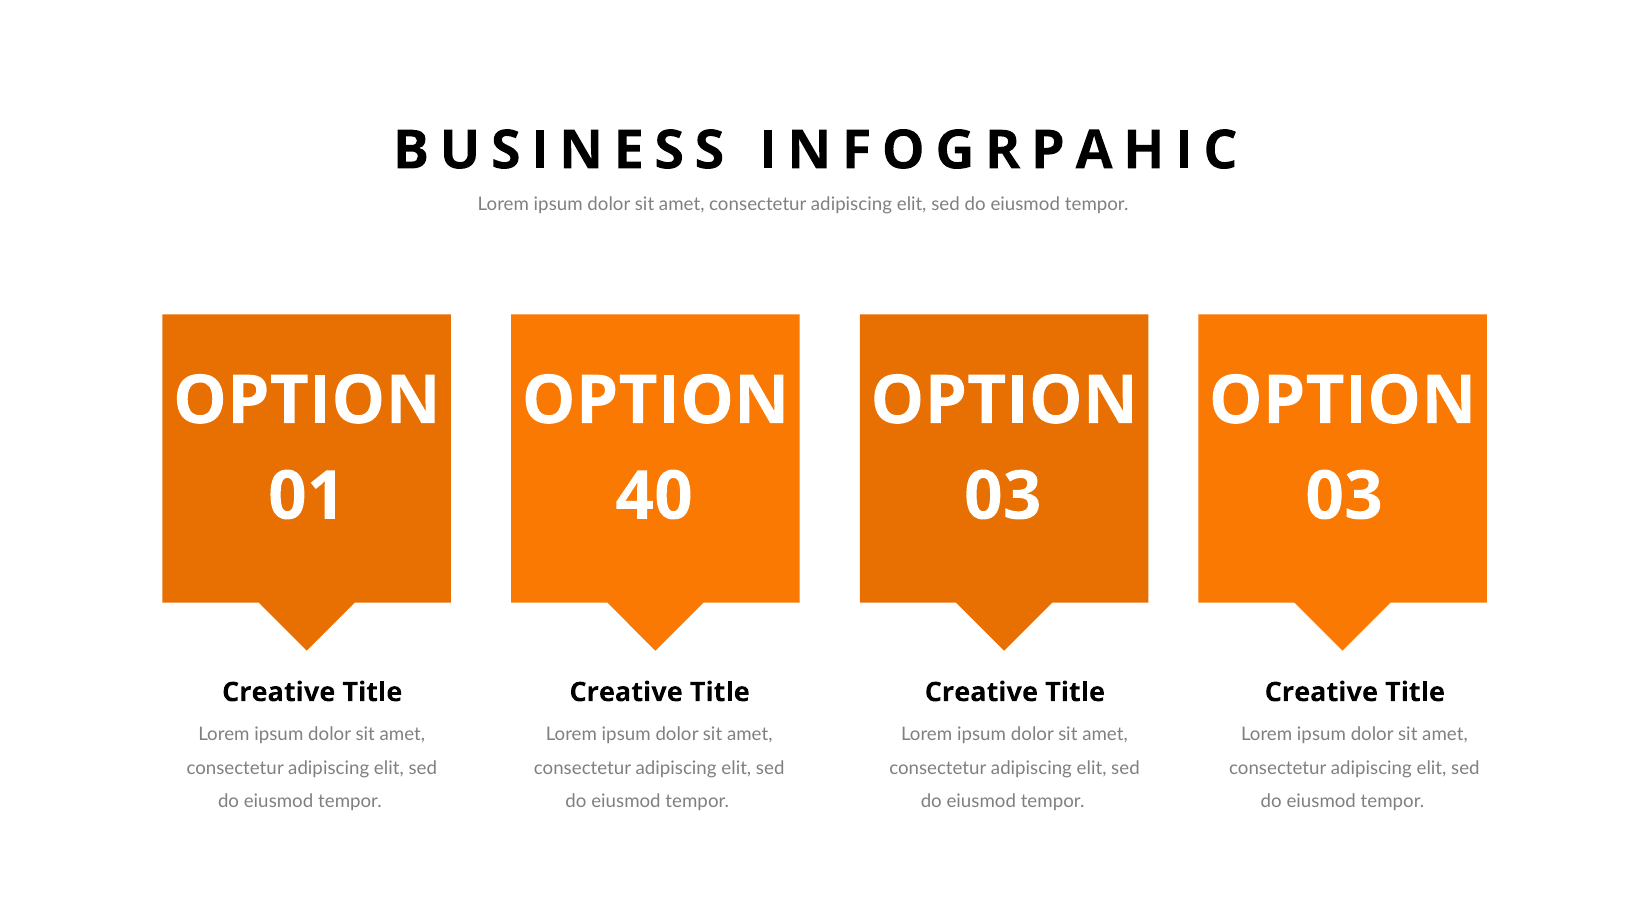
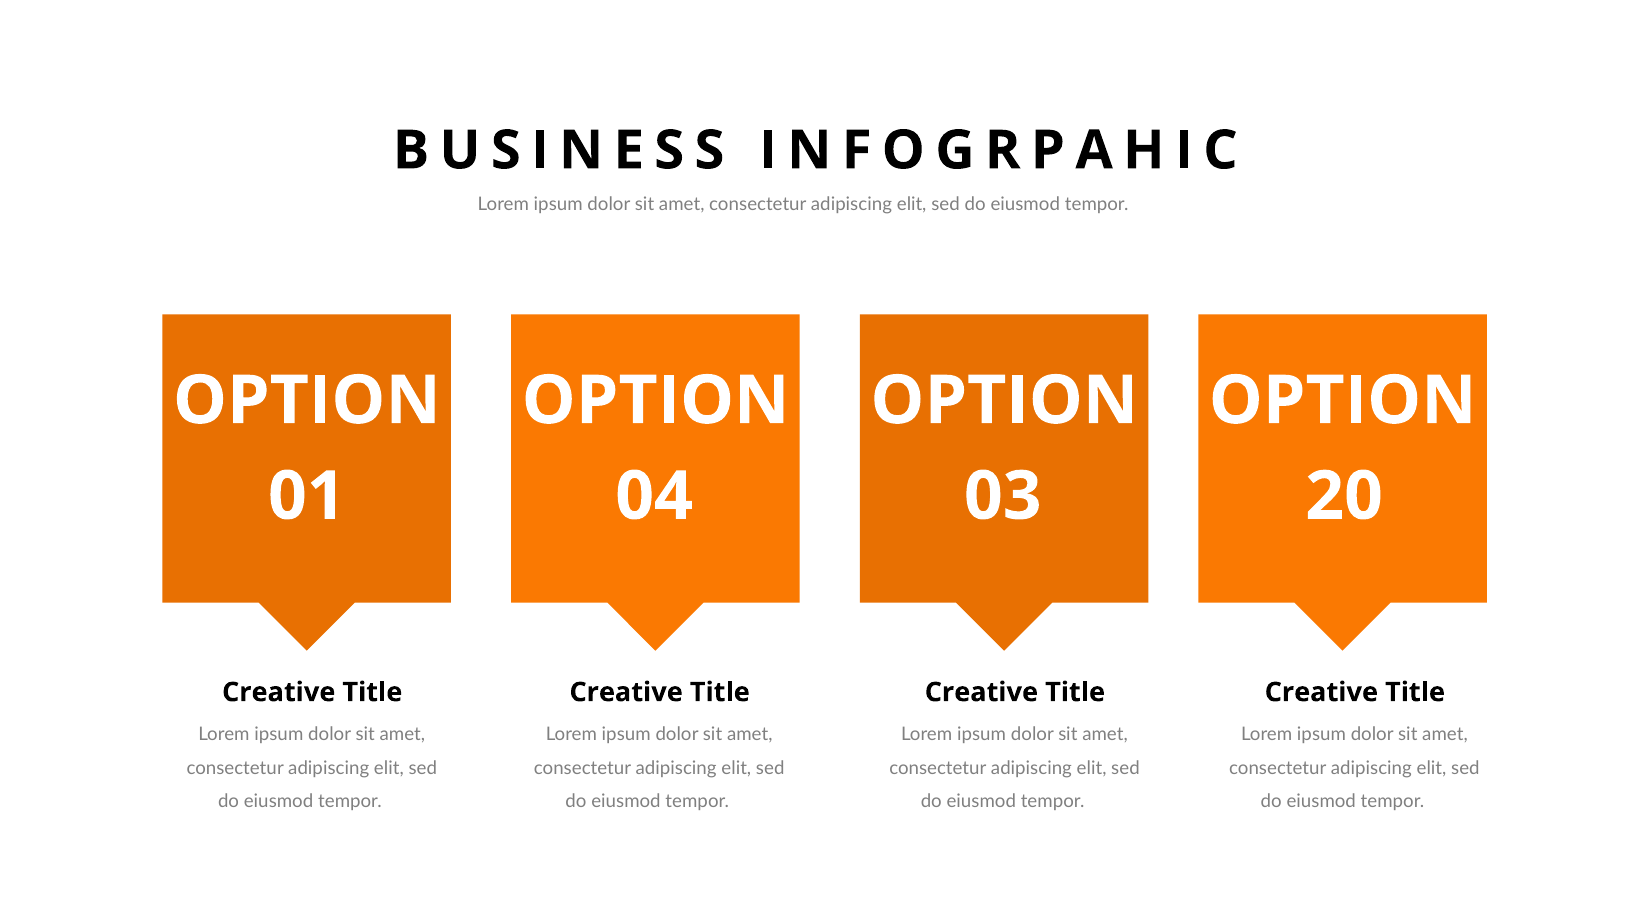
40: 40 -> 04
03 03: 03 -> 20
